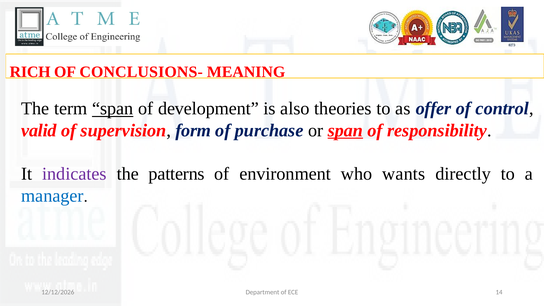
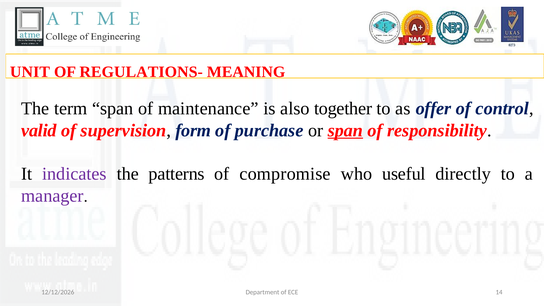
RICH: RICH -> UNIT
CONCLUSIONS-: CONCLUSIONS- -> REGULATIONS-
span at (113, 109) underline: present -> none
development: development -> maintenance
theories: theories -> together
environment: environment -> compromise
wants: wants -> useful
manager colour: blue -> purple
